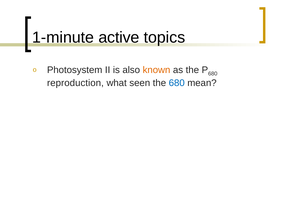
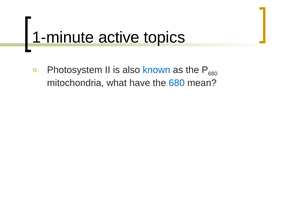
known colour: orange -> blue
reproduction: reproduction -> mitochondria
seen: seen -> have
